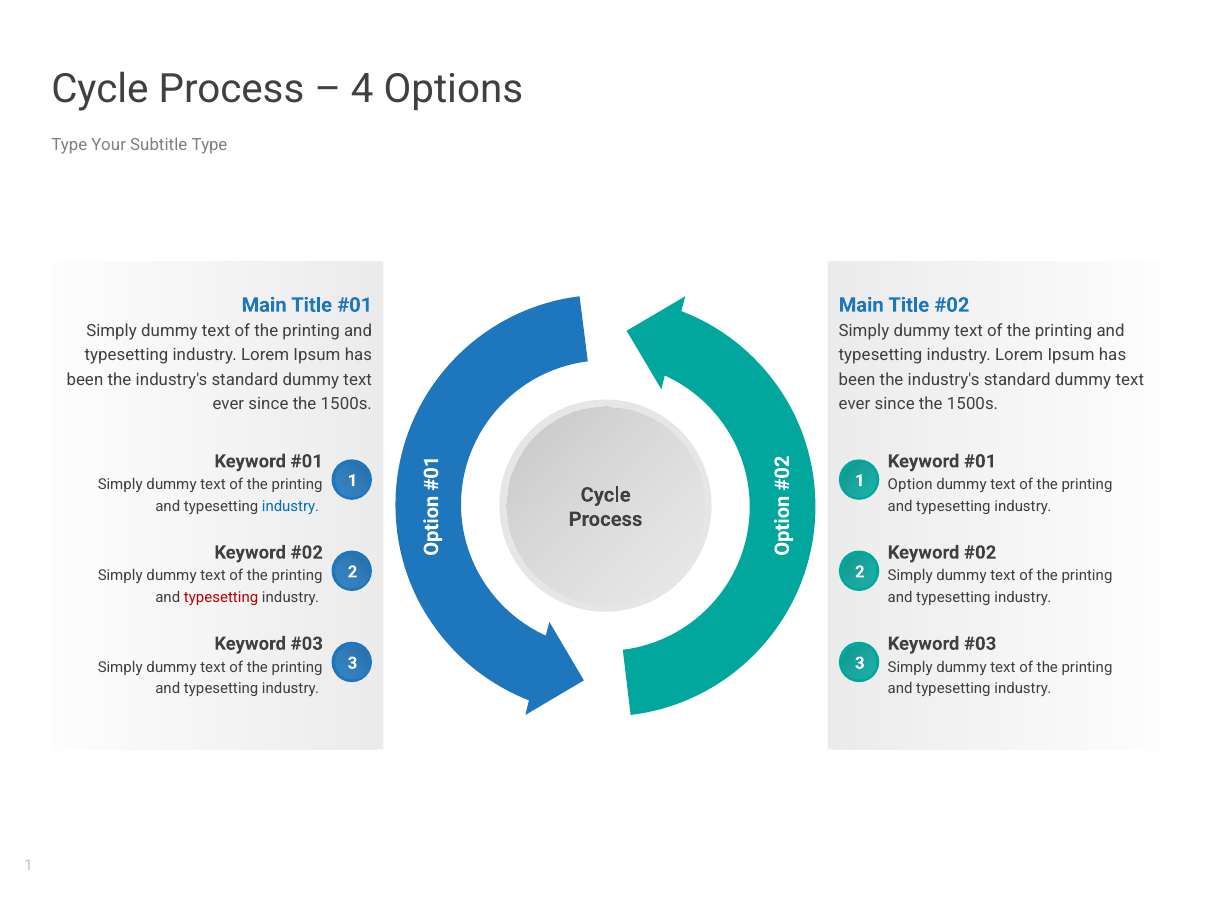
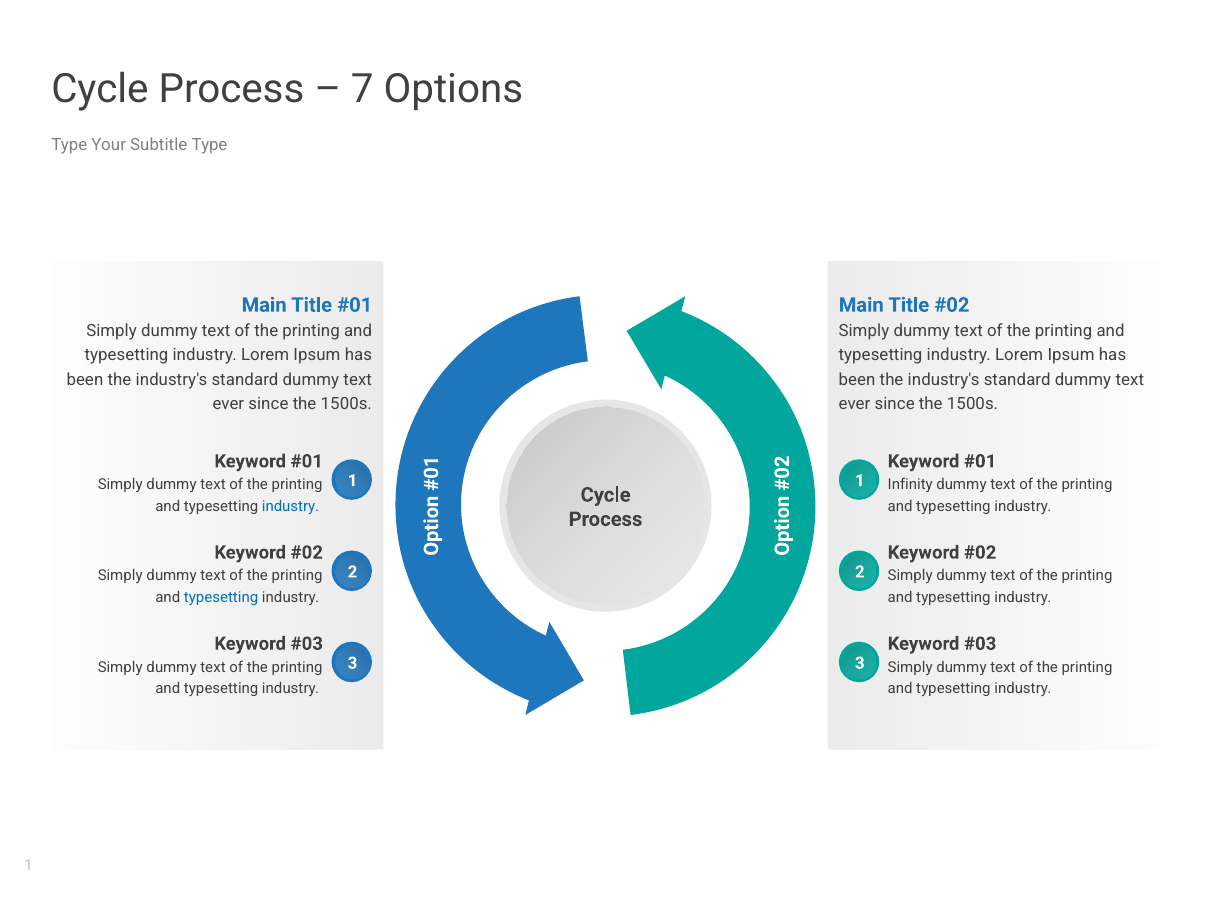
4: 4 -> 7
Option: Option -> Infinity
typesetting at (221, 598) colour: red -> blue
